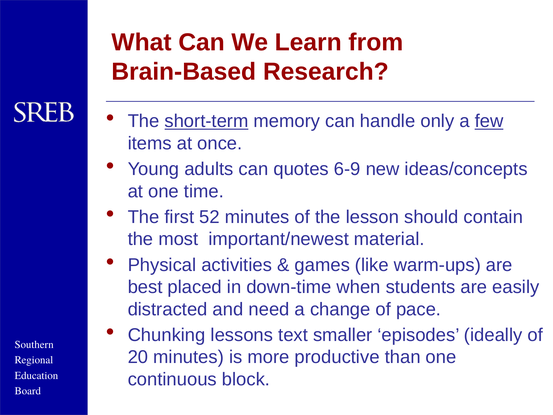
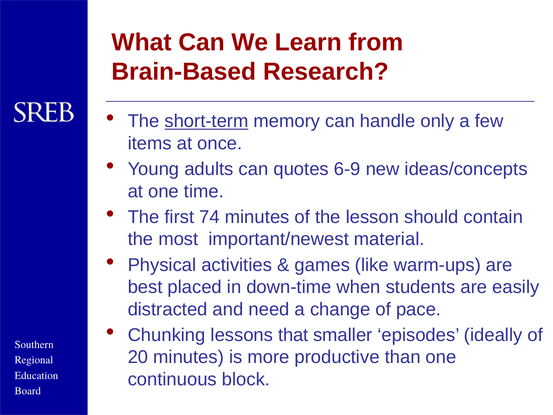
few underline: present -> none
52: 52 -> 74
text: text -> that
